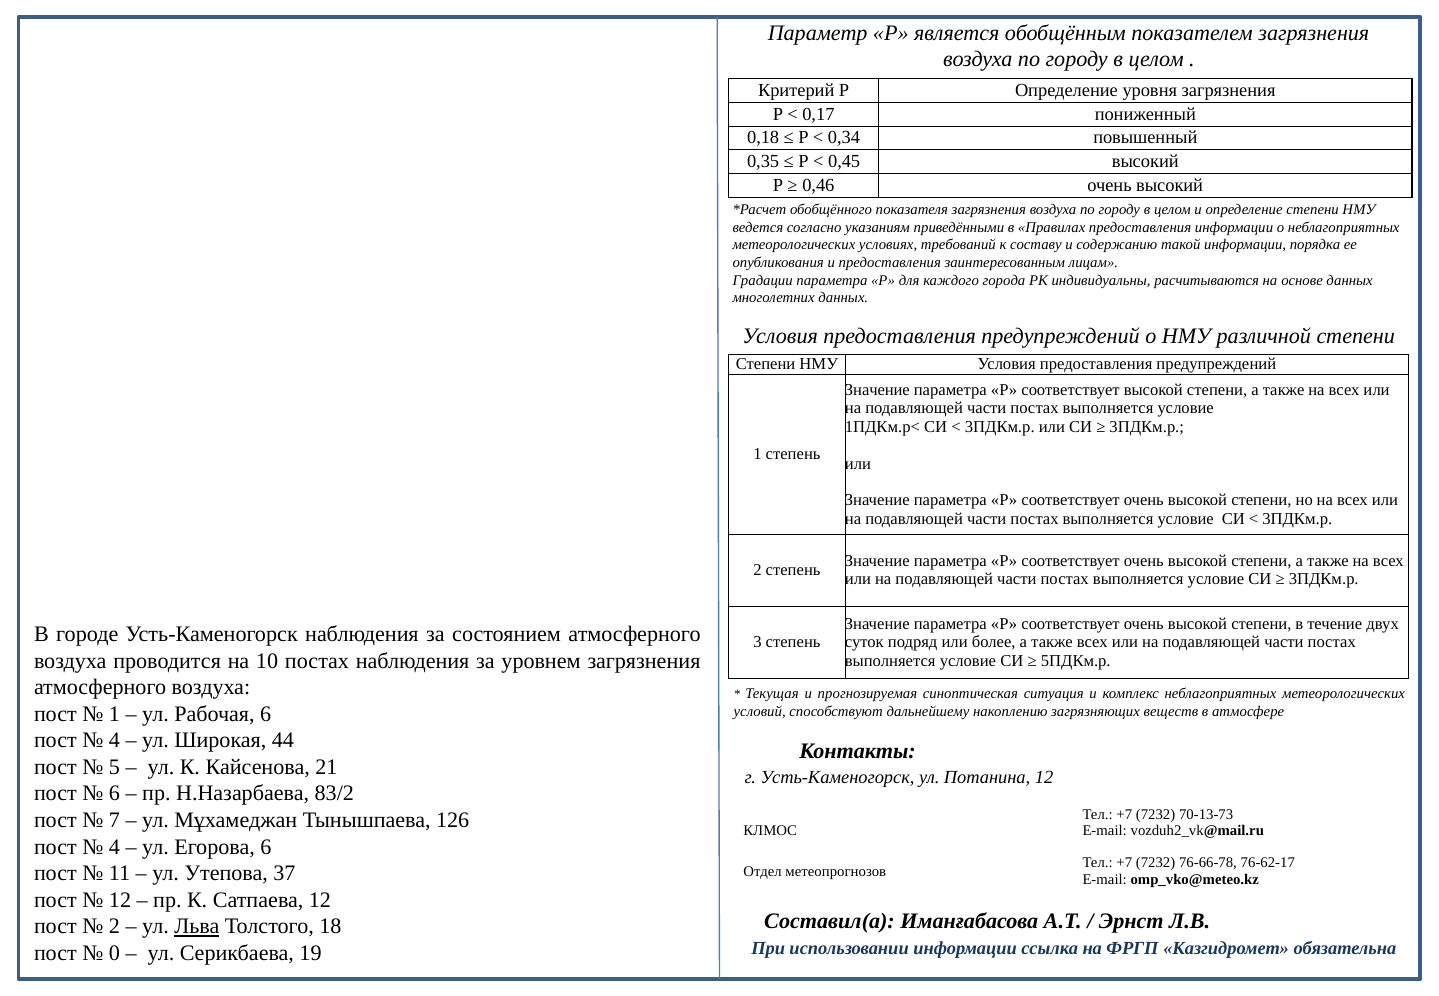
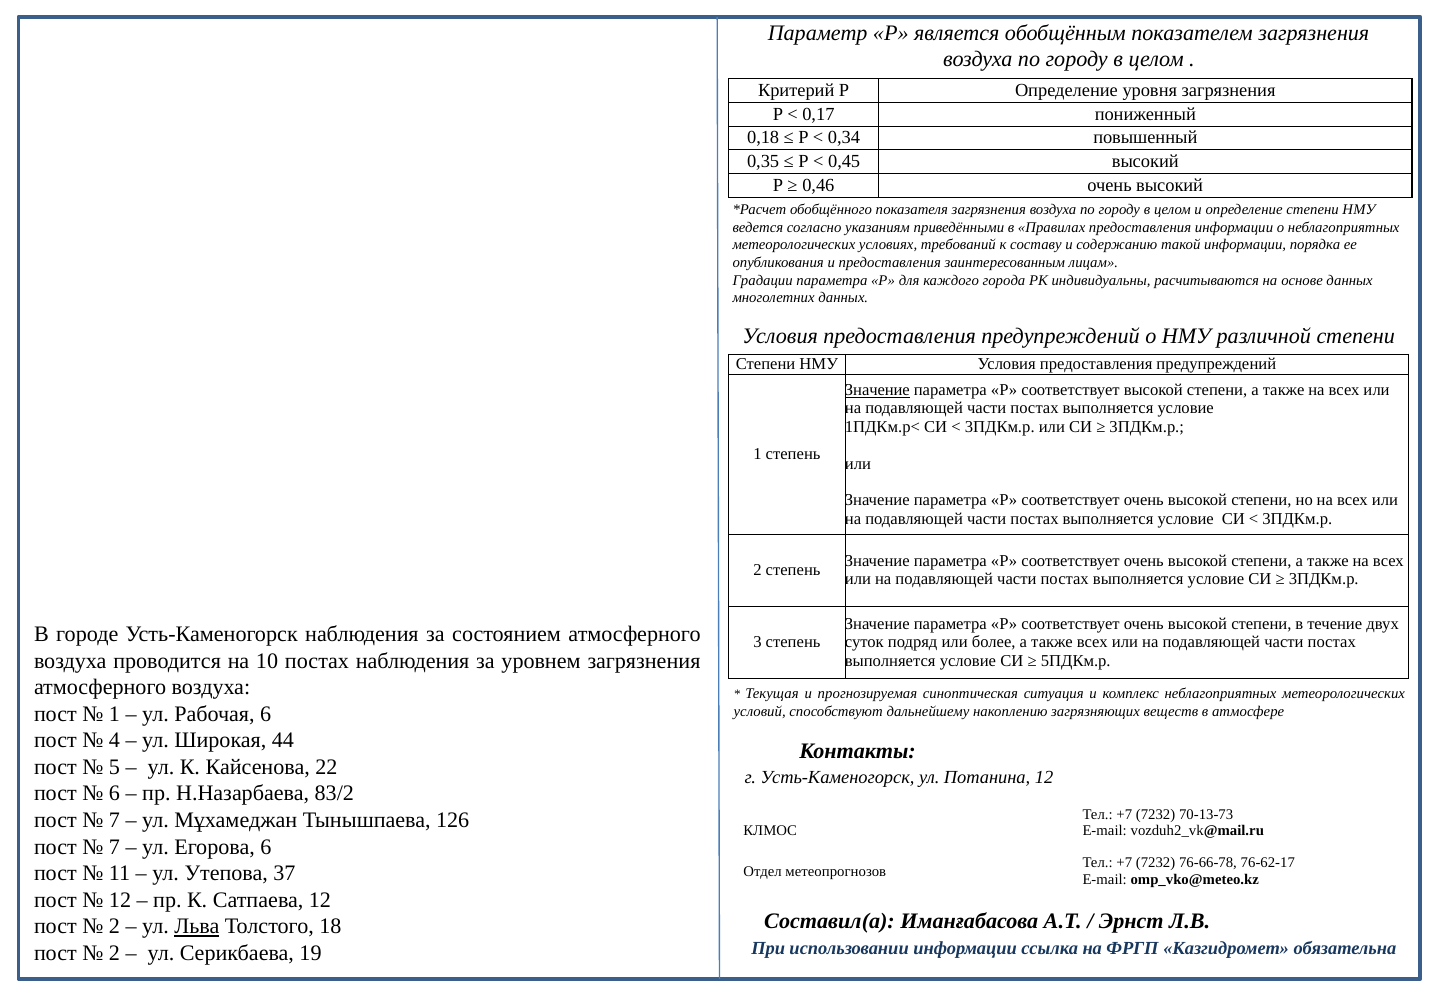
Значение at (877, 390) underline: none -> present
21: 21 -> 22
4 at (114, 847): 4 -> 7
0 at (114, 953): 0 -> 2
